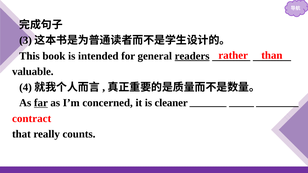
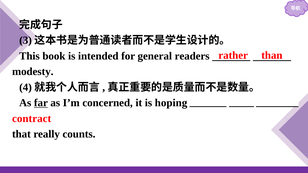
readers underline: present -> none
valuable: valuable -> modesty
cleaner: cleaner -> hoping
